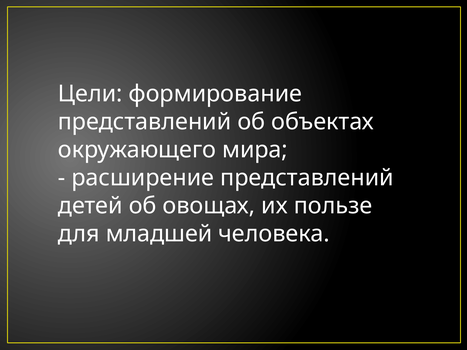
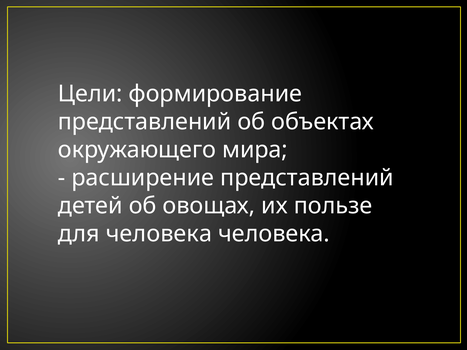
для младшей: младшей -> человека
